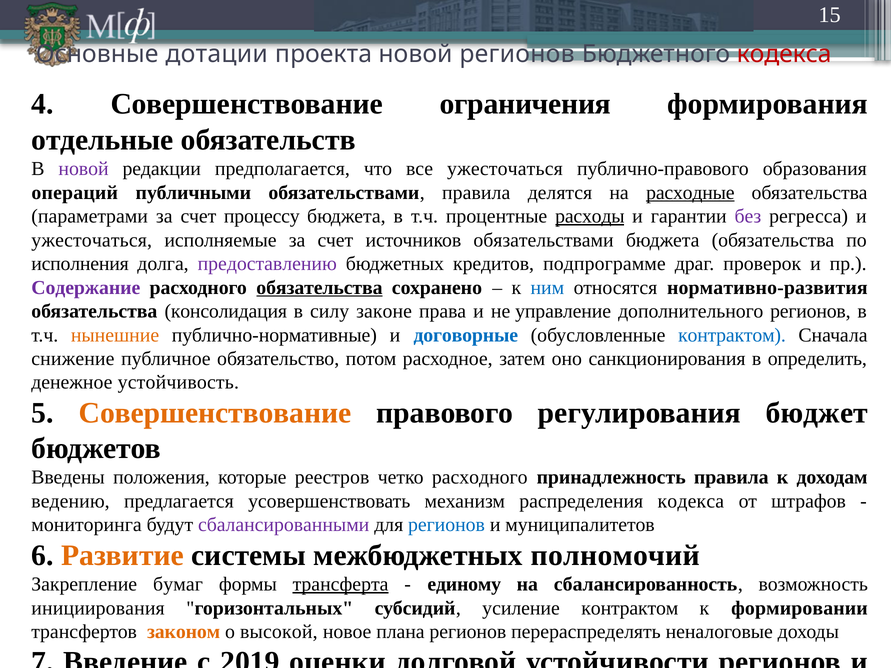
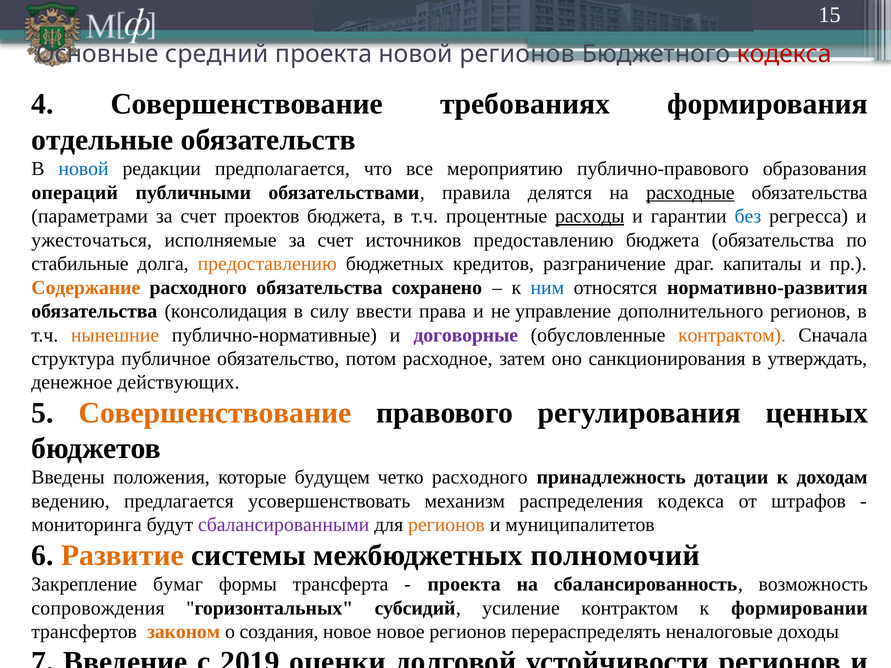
Основные дотации: дотации -> средний
ограничения: ограничения -> требованиях
новой at (84, 169) colour: purple -> blue
все ужесточаться: ужесточаться -> мероприятию
процессу: процессу -> проектов
без colour: purple -> blue
источников обязательствами: обязательствами -> предоставлению
исполнения: исполнения -> стабильные
предоставлению at (267, 264) colour: purple -> orange
подпрограмме: подпрограмме -> разграничение
проверок: проверок -> капиталы
Содержание colour: purple -> orange
обязательства at (319, 288) underline: present -> none
законе: законе -> ввести
договорные colour: blue -> purple
контрактом at (732, 335) colour: blue -> orange
снижение: снижение -> структура
определить: определить -> утверждать
денежное устойчивость: устойчивость -> действующих
бюджет: бюджет -> ценных
реестров: реестров -> будущем
принадлежность правила: правила -> дотации
регионов at (446, 525) colour: blue -> orange
трансферта underline: present -> none
единому at (464, 585): единому -> проекта
инициирования at (98, 608): инициирования -> сопровождения
о высокой: высокой -> создания
новое плана: плана -> новое
